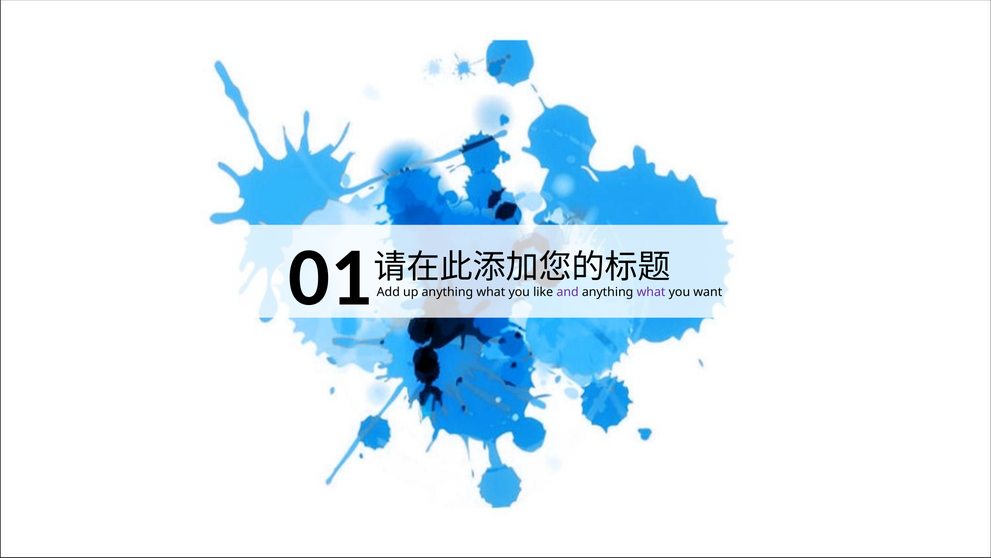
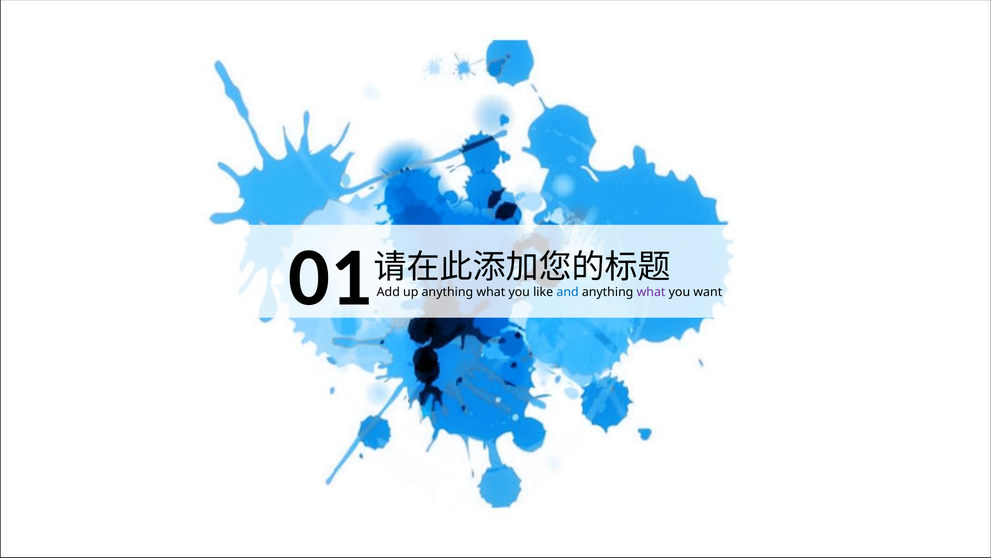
and colour: purple -> blue
